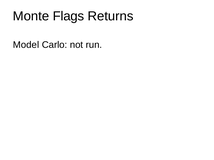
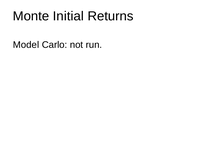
Flags: Flags -> Initial
